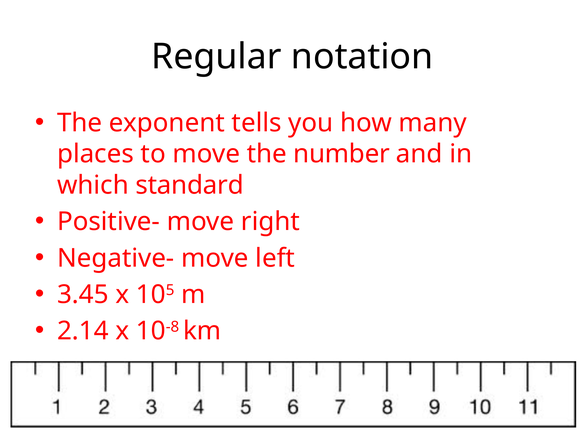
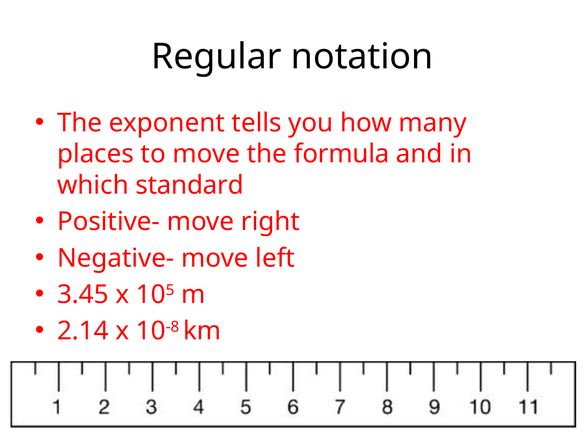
number: number -> formula
